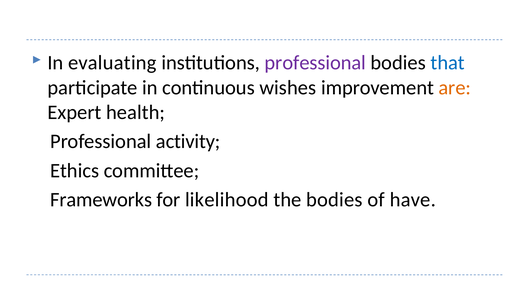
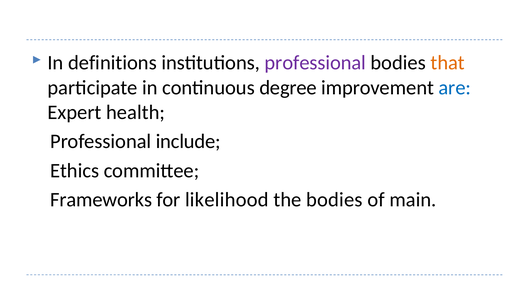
evaluating: evaluating -> definitions
that colour: blue -> orange
wishes: wishes -> degree
are colour: orange -> blue
activity: activity -> include
have: have -> main
